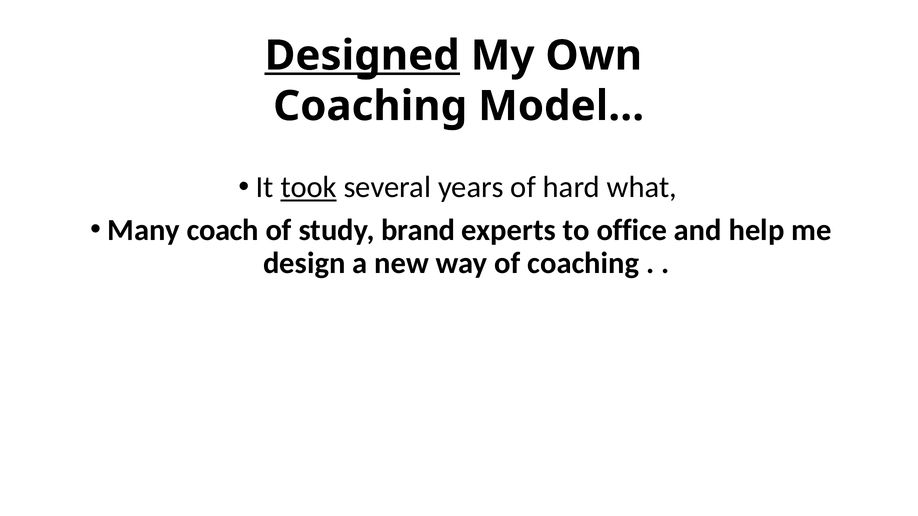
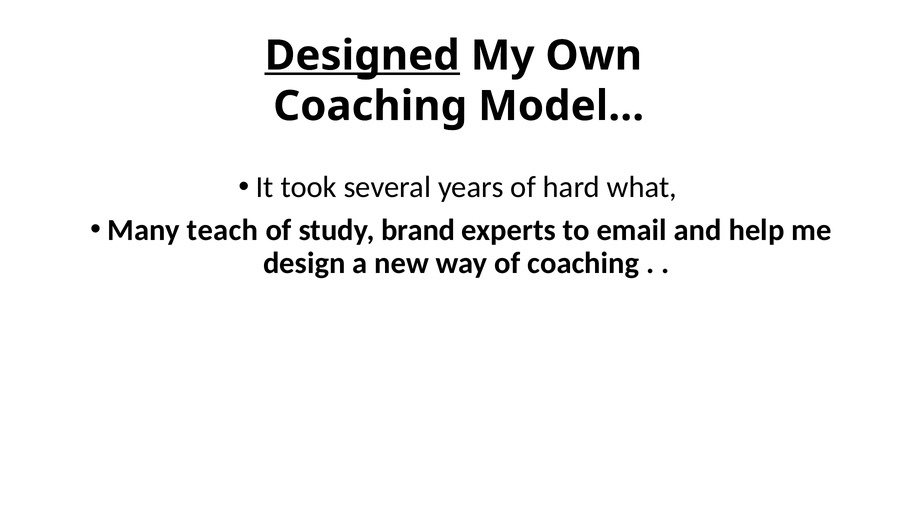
took underline: present -> none
coach: coach -> teach
office: office -> email
